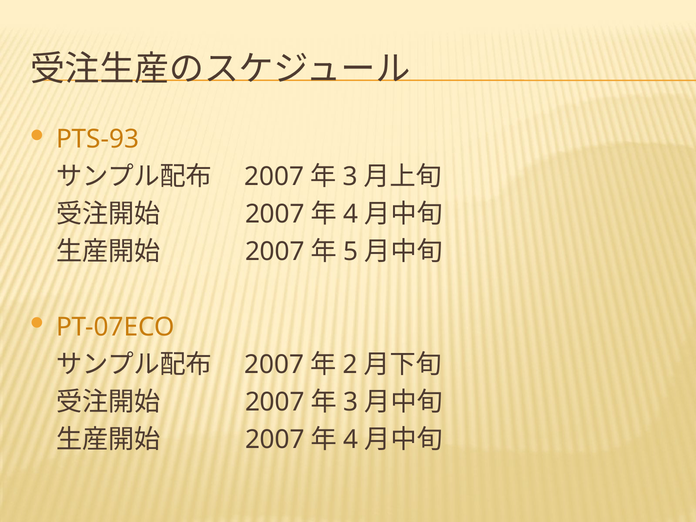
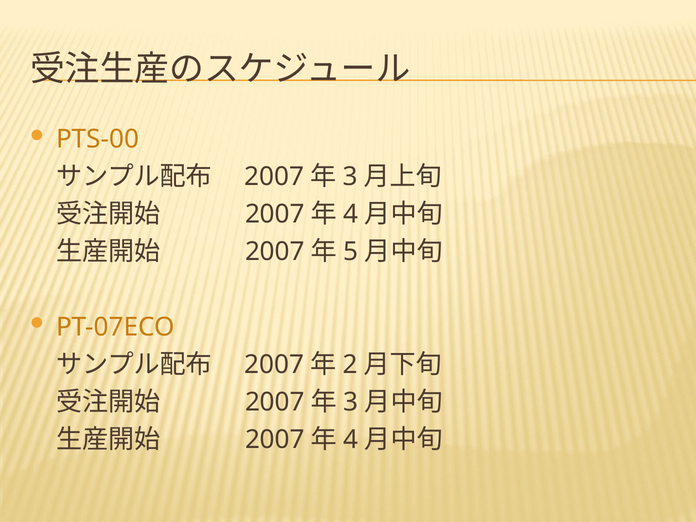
PTS-93: PTS-93 -> PTS-00
